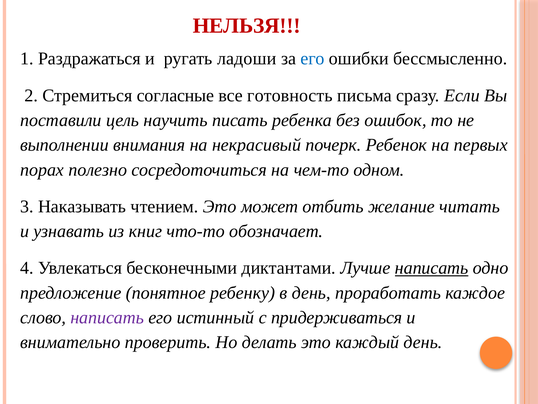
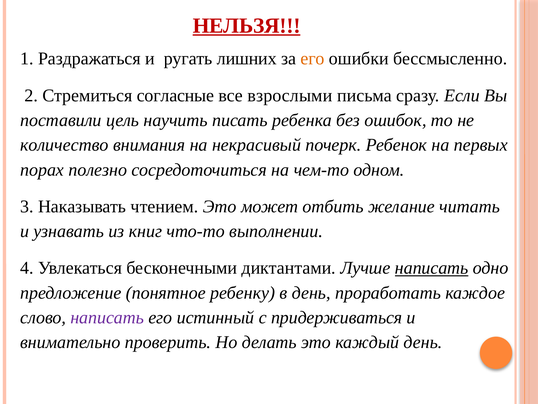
НЕЛЬЗЯ underline: none -> present
ладоши: ладоши -> лишних
его at (313, 59) colour: blue -> orange
готовность: готовность -> взрослыми
выполнении: выполнении -> количество
обозначает: обозначает -> выполнении
